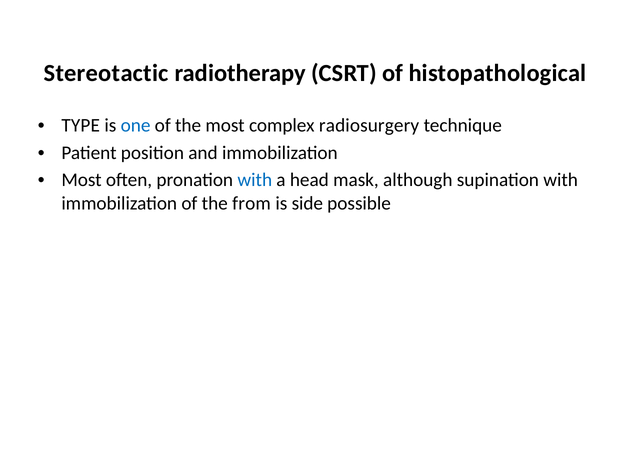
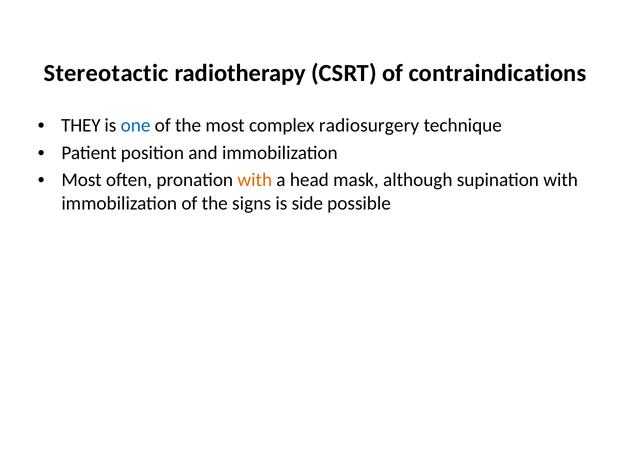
histopathological: histopathological -> contraindications
TYPE: TYPE -> THEY
with at (255, 180) colour: blue -> orange
from: from -> signs
